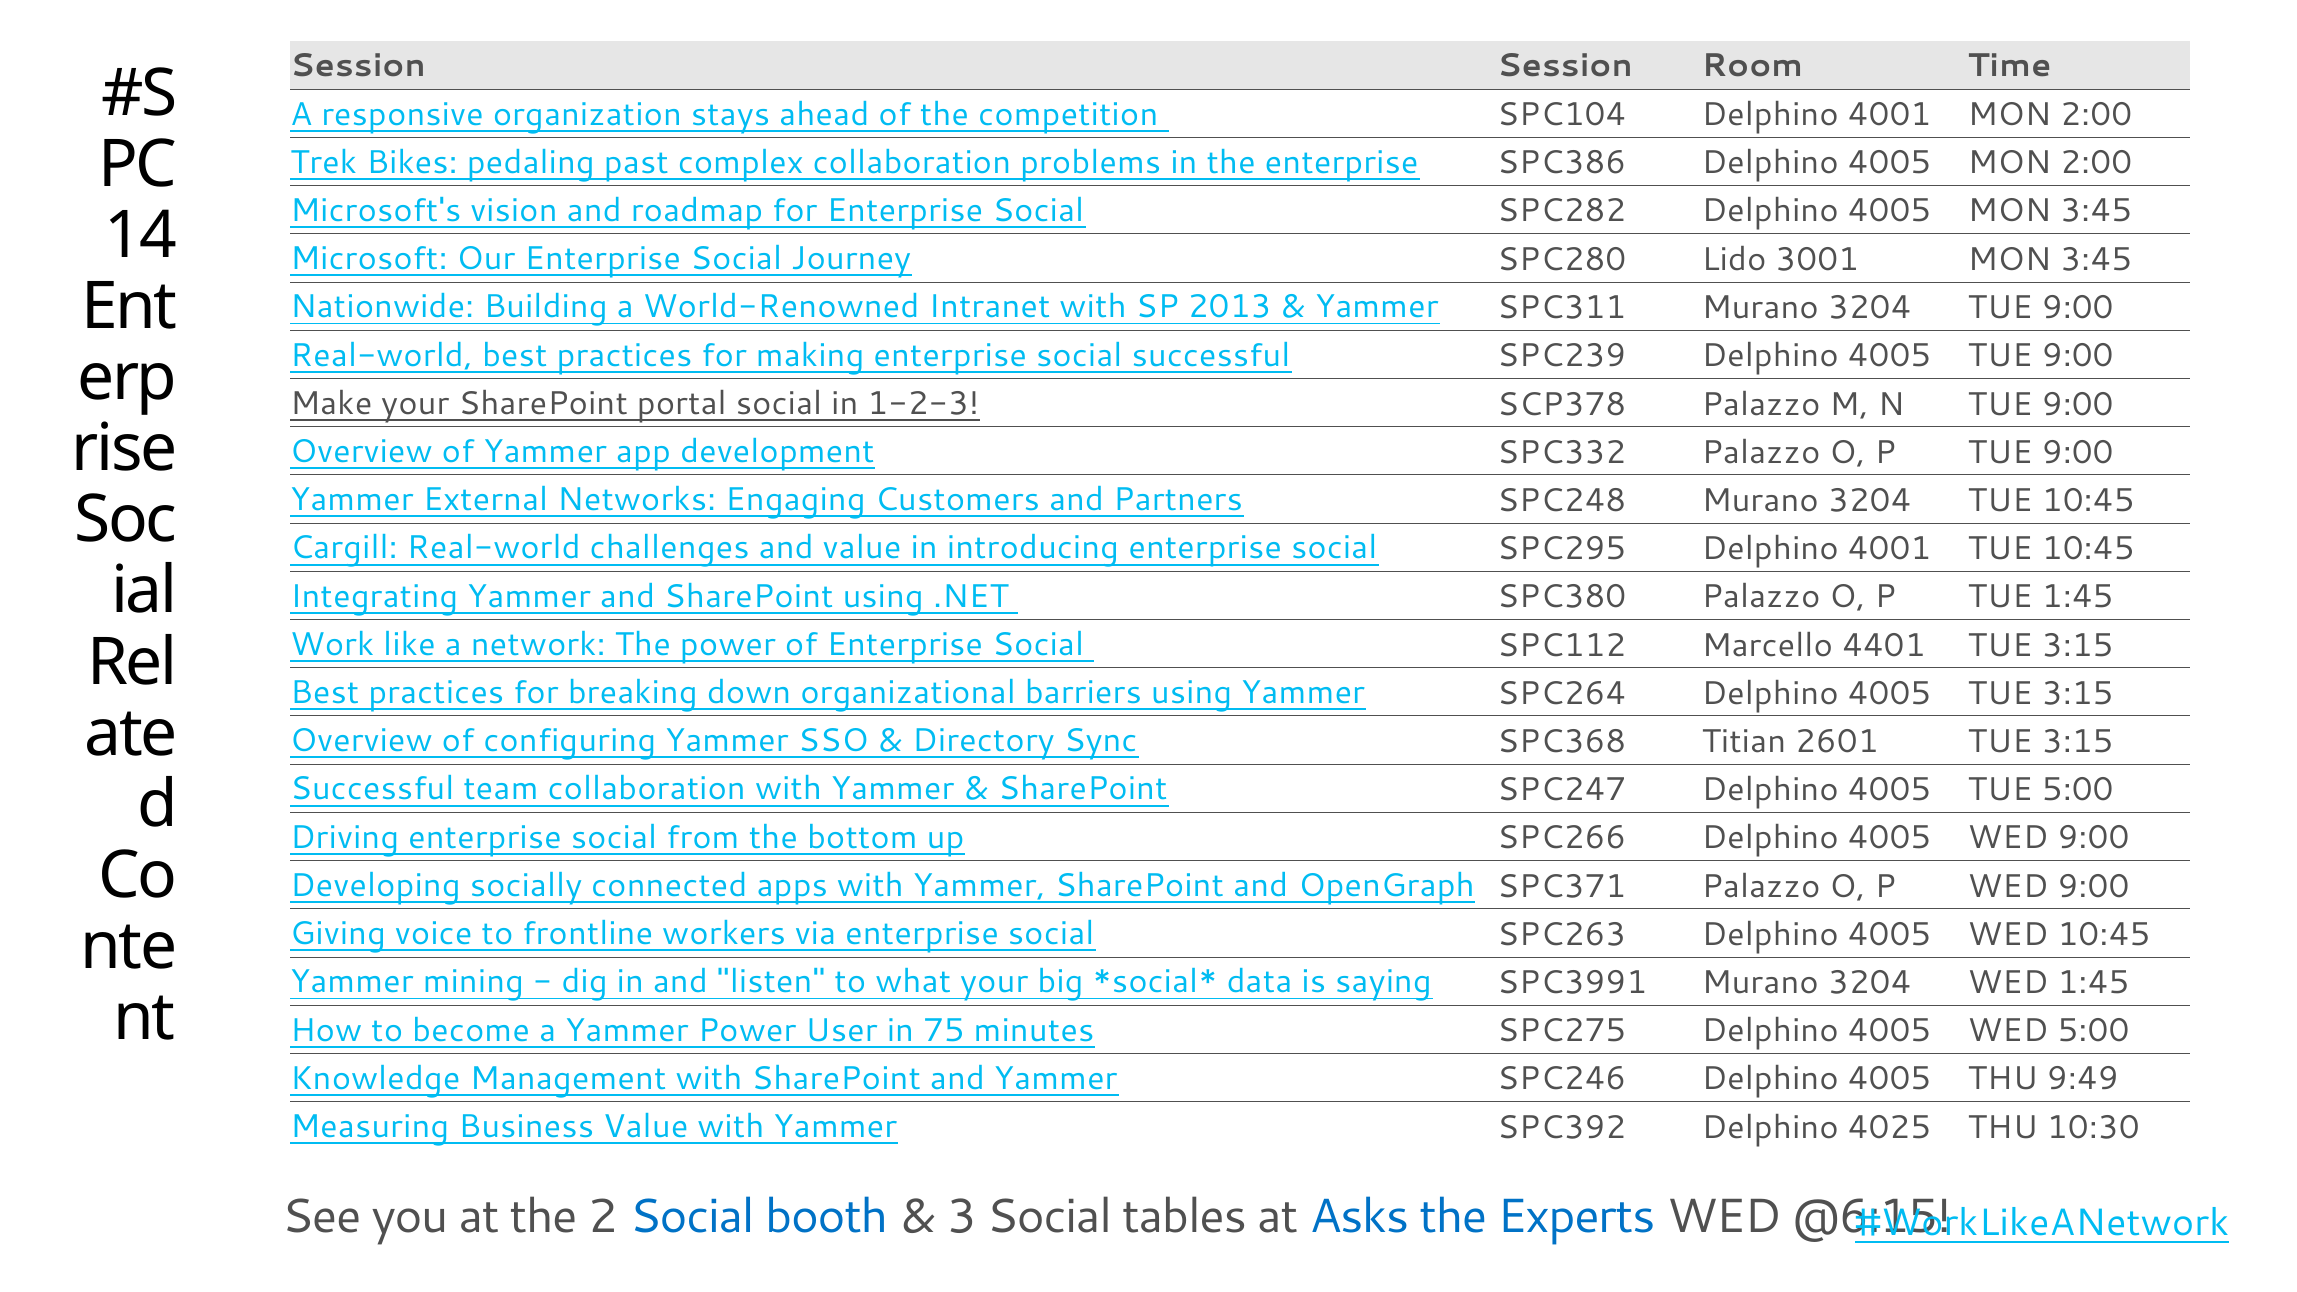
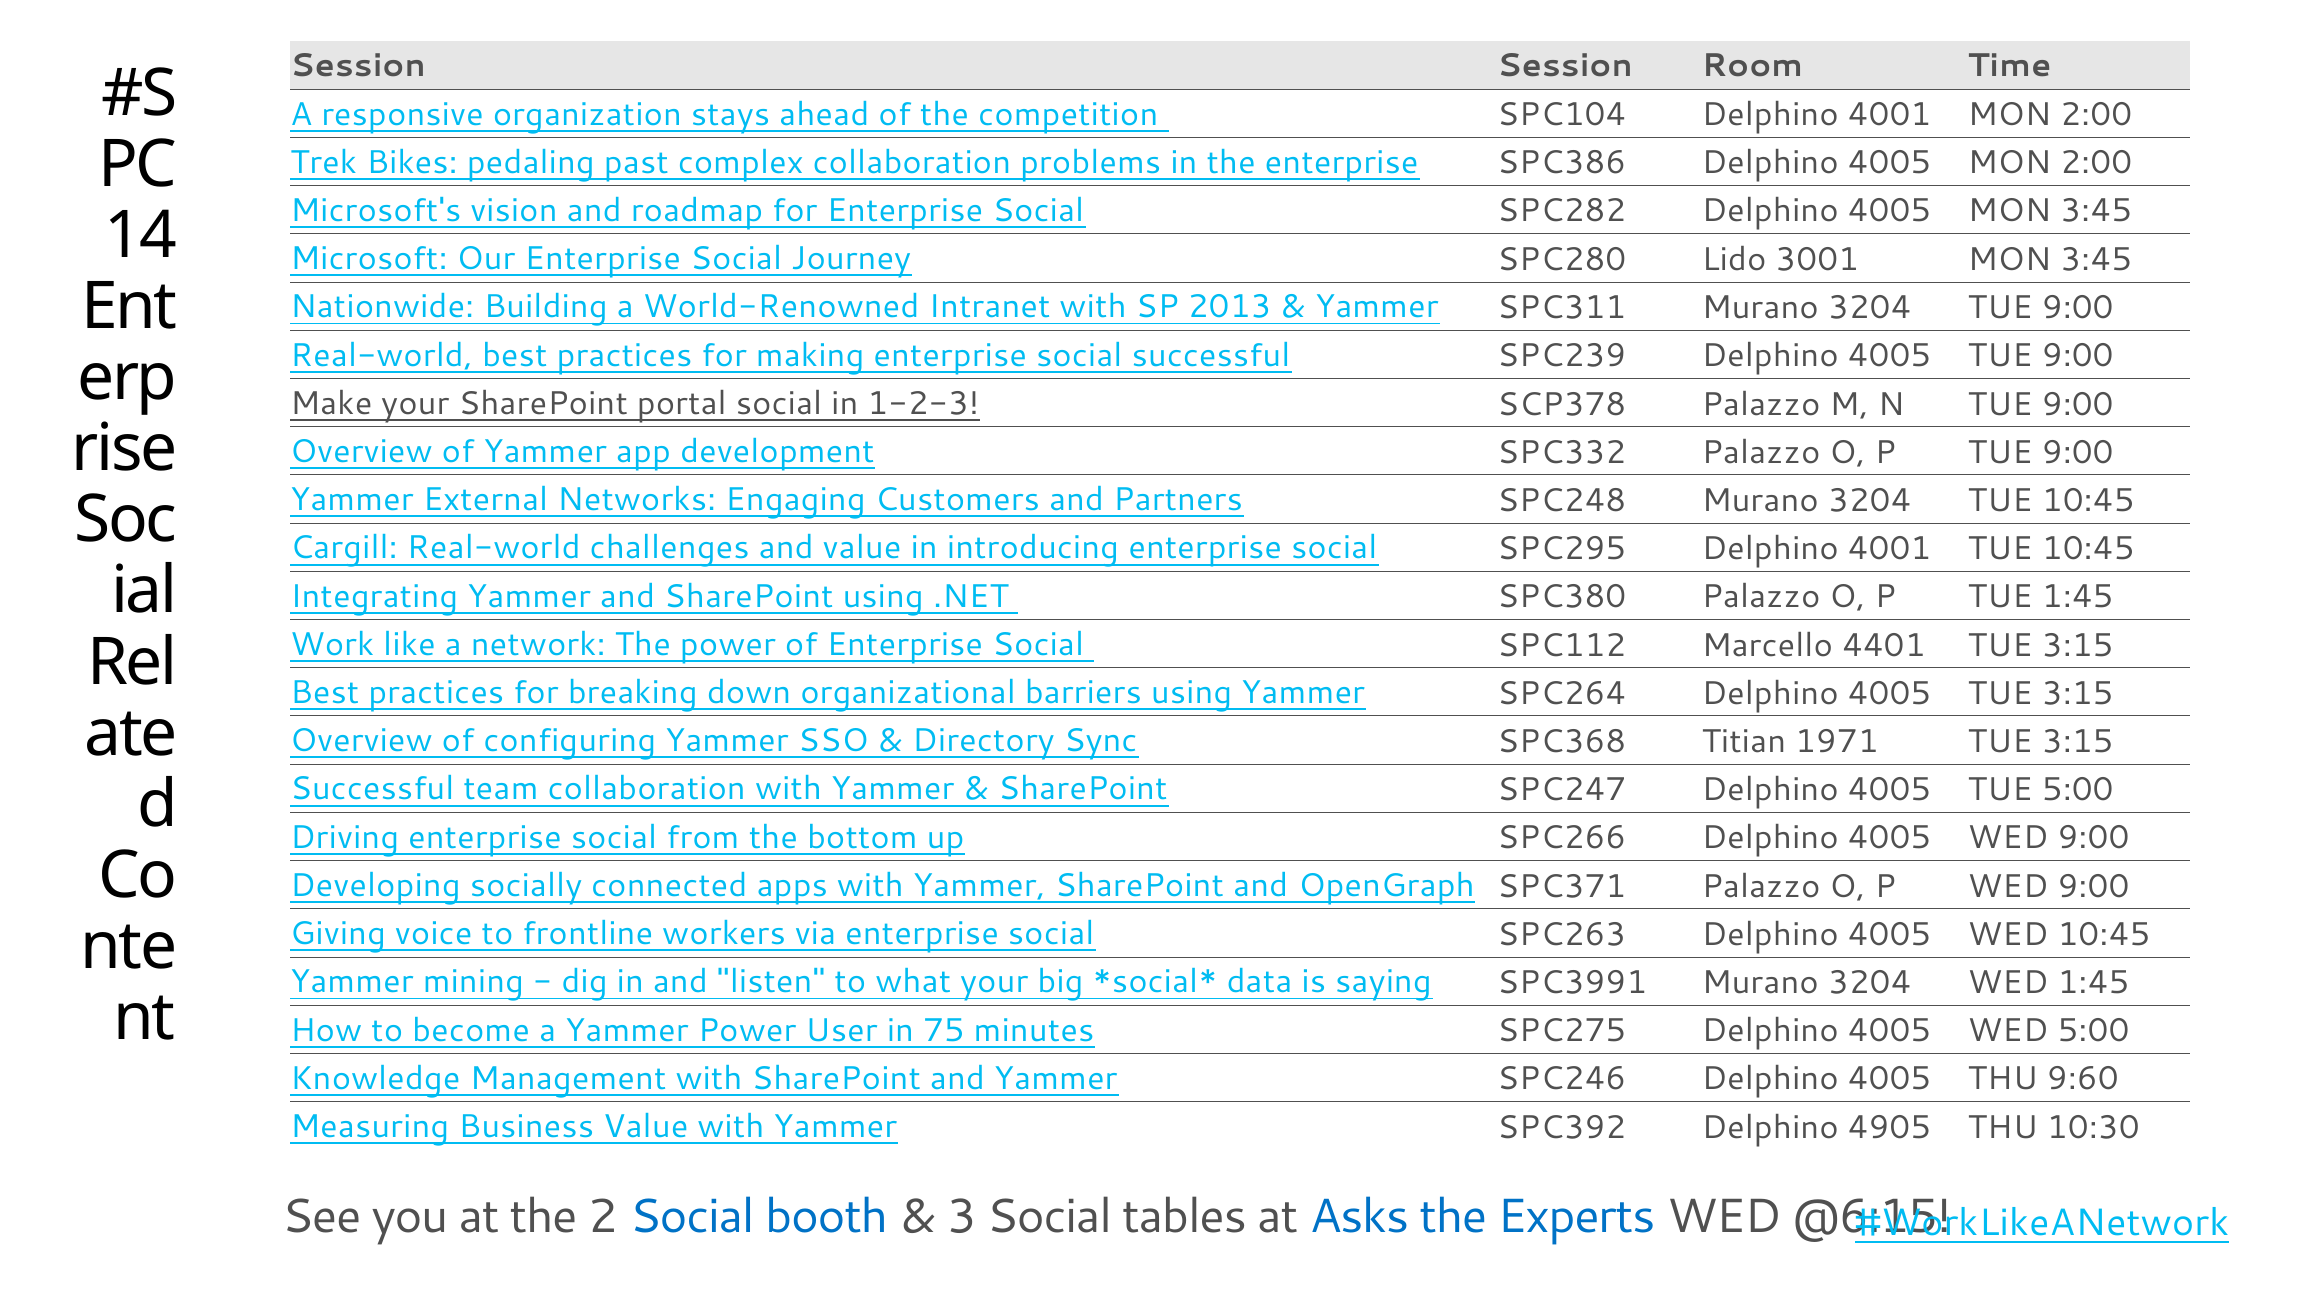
2601: 2601 -> 1971
9:49: 9:49 -> 9:60
4025: 4025 -> 4905
